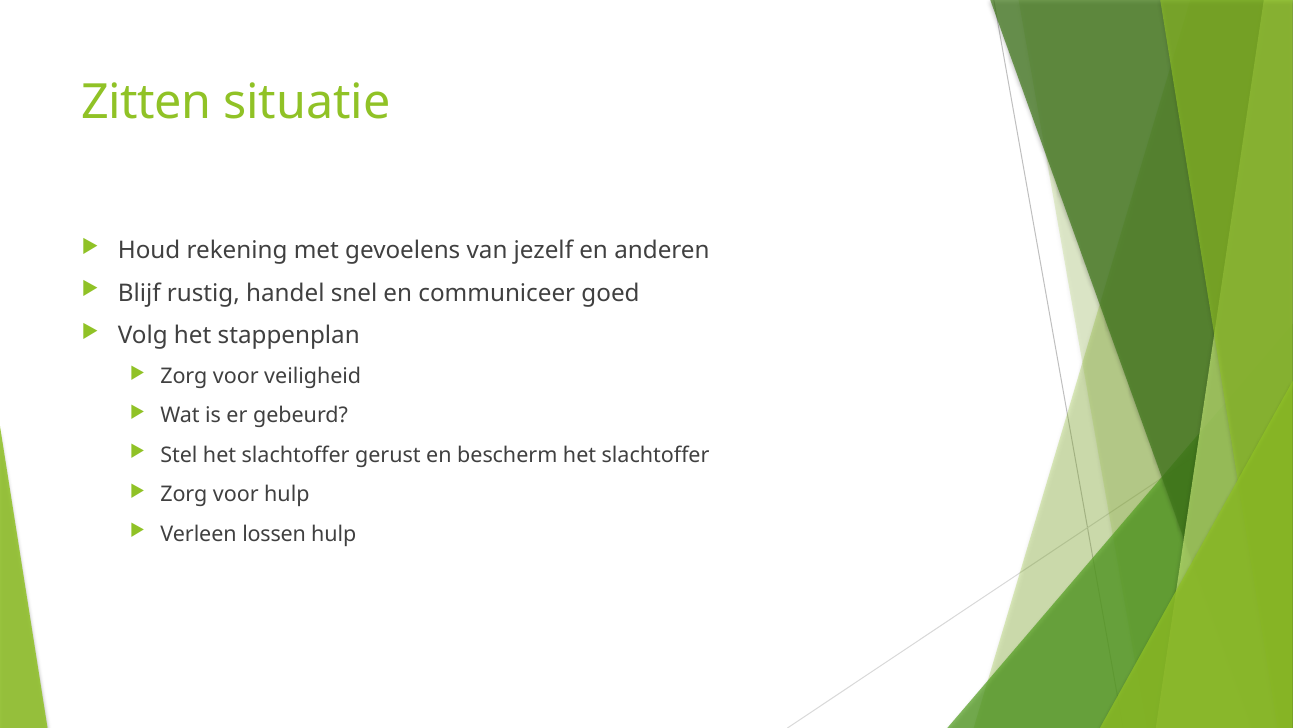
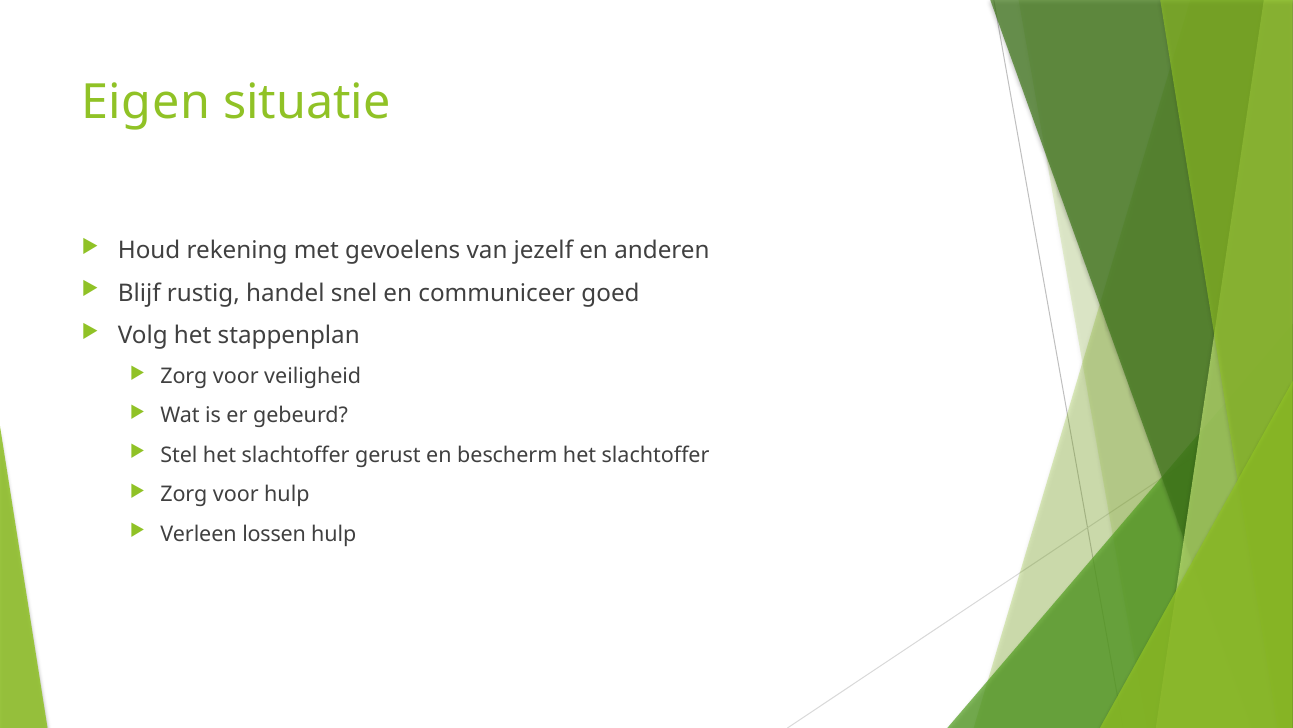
Zitten: Zitten -> Eigen
